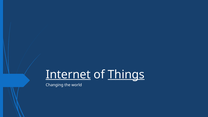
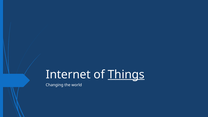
Internet underline: present -> none
